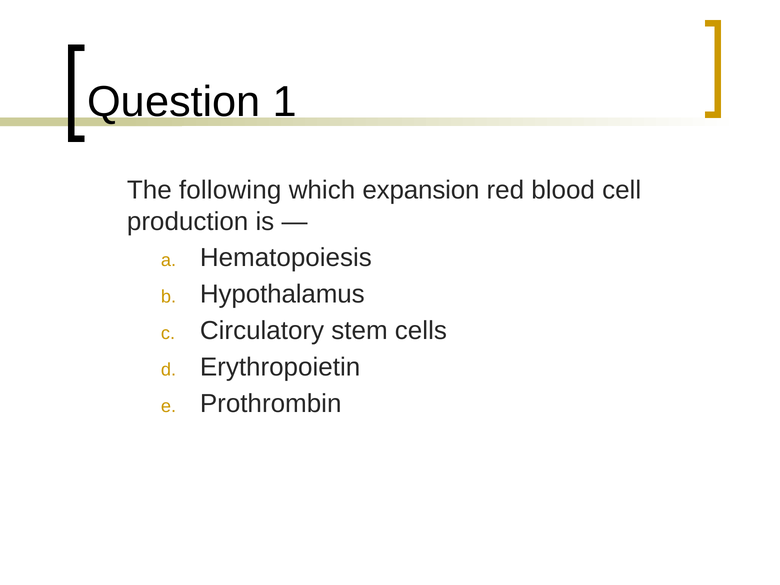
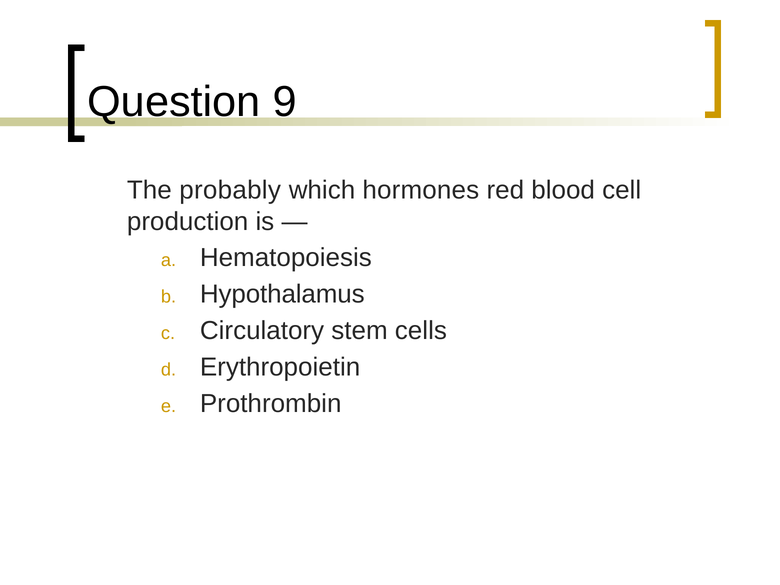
1: 1 -> 9
following: following -> probably
expansion: expansion -> hormones
